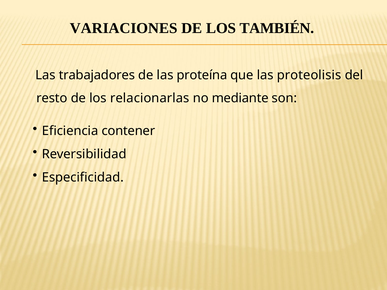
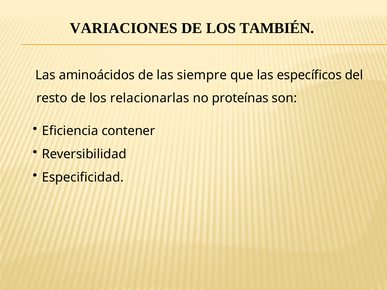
trabajadores: trabajadores -> aminoácidos
proteína: proteína -> siempre
proteolisis: proteolisis -> específicos
mediante: mediante -> proteínas
